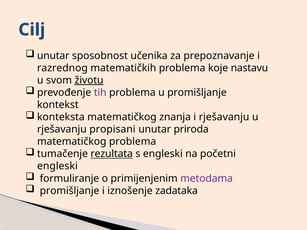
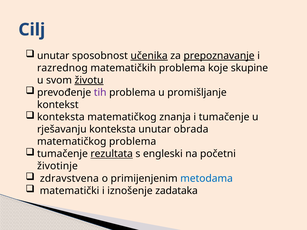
učenika underline: none -> present
prepoznavanje underline: none -> present
nastavu: nastavu -> skupine
i rješavanju: rješavanju -> tumačenje
rješavanju propisani: propisani -> konteksta
priroda: priroda -> obrada
engleski at (57, 166): engleski -> životinje
formuliranje: formuliranje -> zdravstvena
metodama colour: purple -> blue
promišljanje at (70, 191): promišljanje -> matematički
